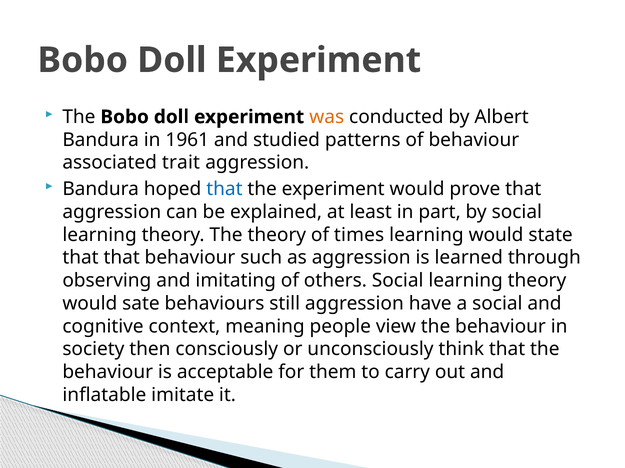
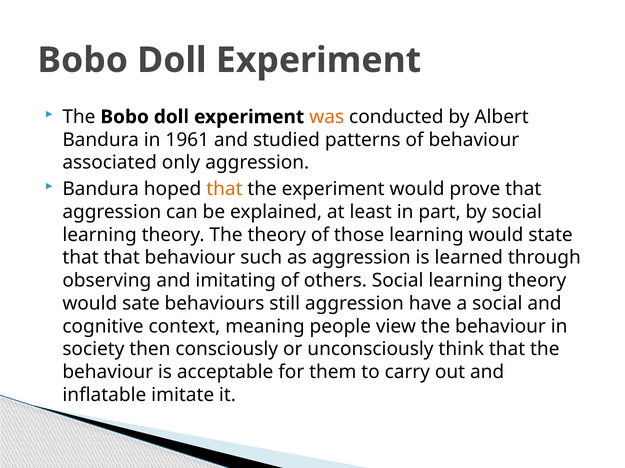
trait: trait -> only
that at (224, 189) colour: blue -> orange
times: times -> those
